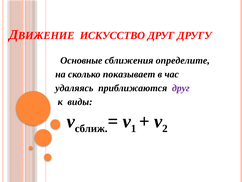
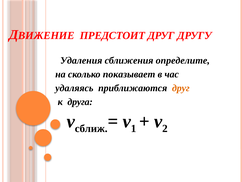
ИСКУССТВО: ИСКУССТВО -> ПРЕДСТОИТ
Основные: Основные -> Удаления
друг at (181, 88) colour: purple -> orange
виды: виды -> друга
